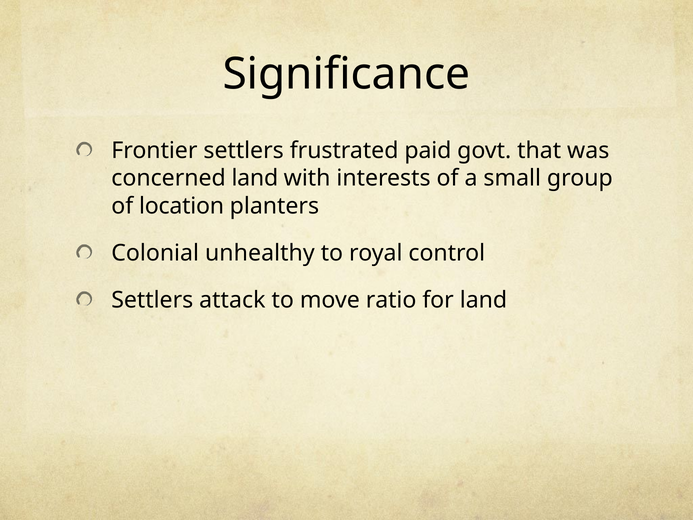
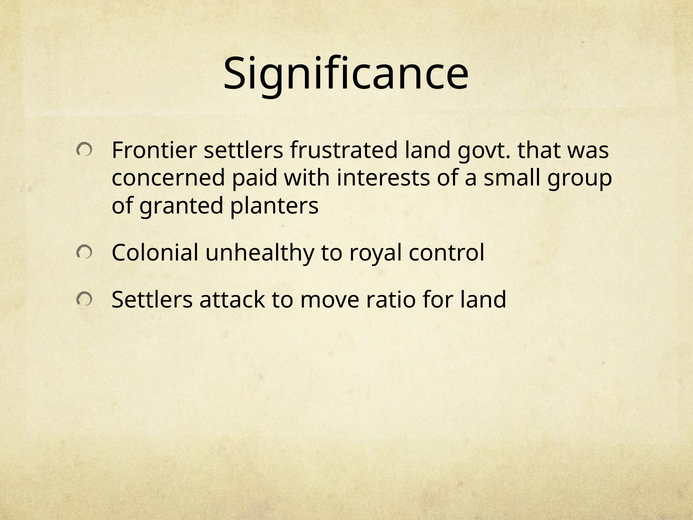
frustrated paid: paid -> land
concerned land: land -> paid
location: location -> granted
